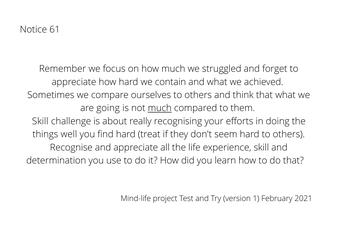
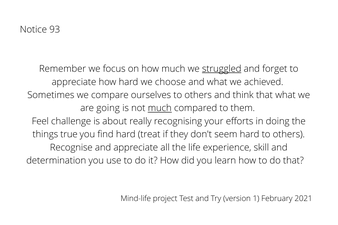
61: 61 -> 93
struggled underline: none -> present
contain: contain -> choose
Skill at (40, 121): Skill -> Feel
well: well -> true
